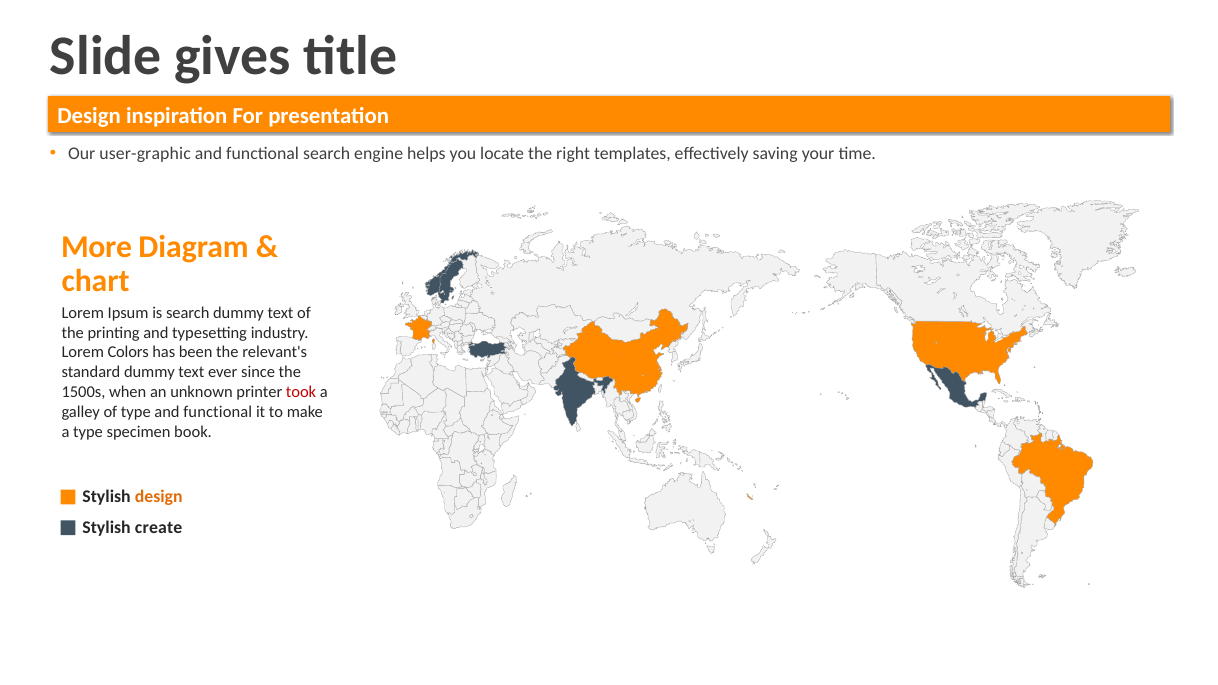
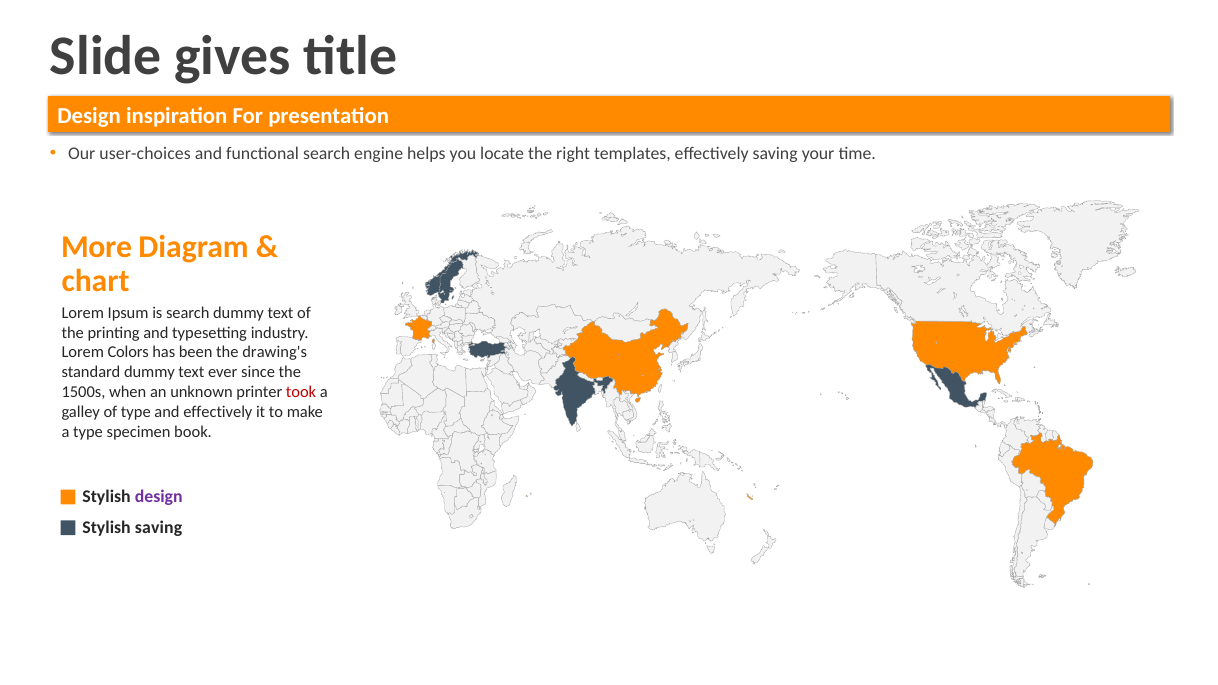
user-graphic: user-graphic -> user-choices
relevant's: relevant's -> drawing's
type and functional: functional -> effectively
design at (159, 497) colour: orange -> purple
Stylish create: create -> saving
